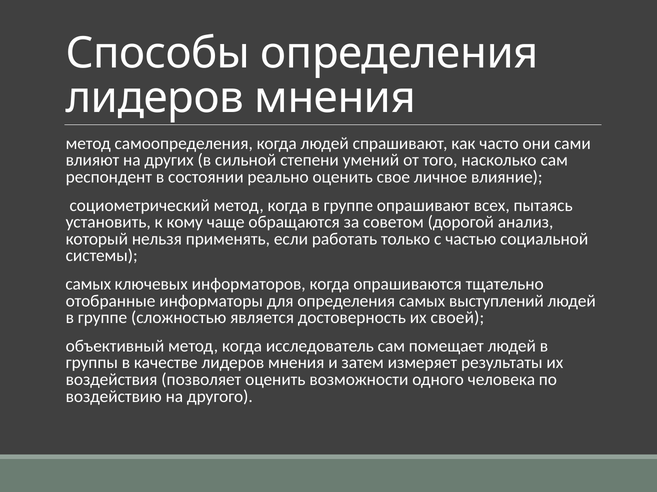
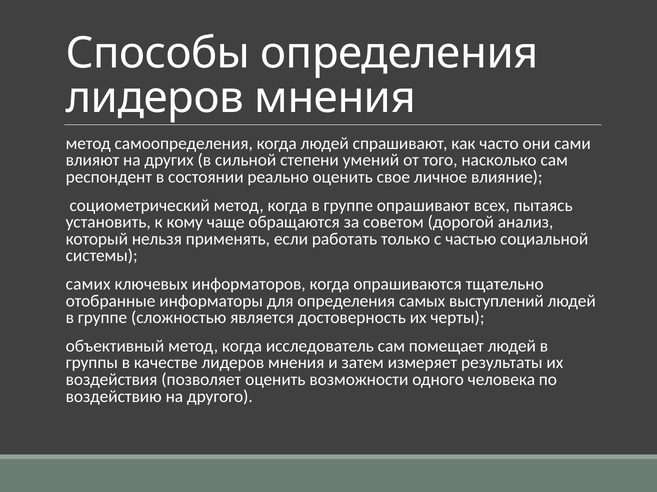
самых at (88, 284): самых -> самих
своей: своей -> черты
